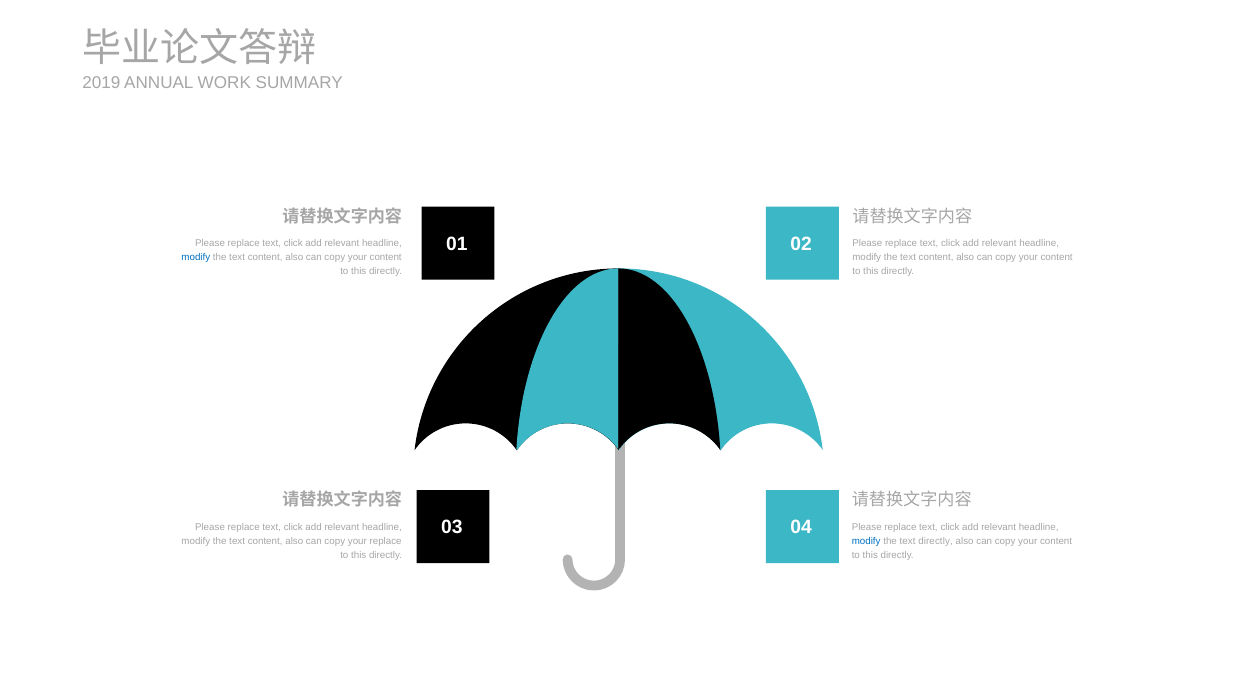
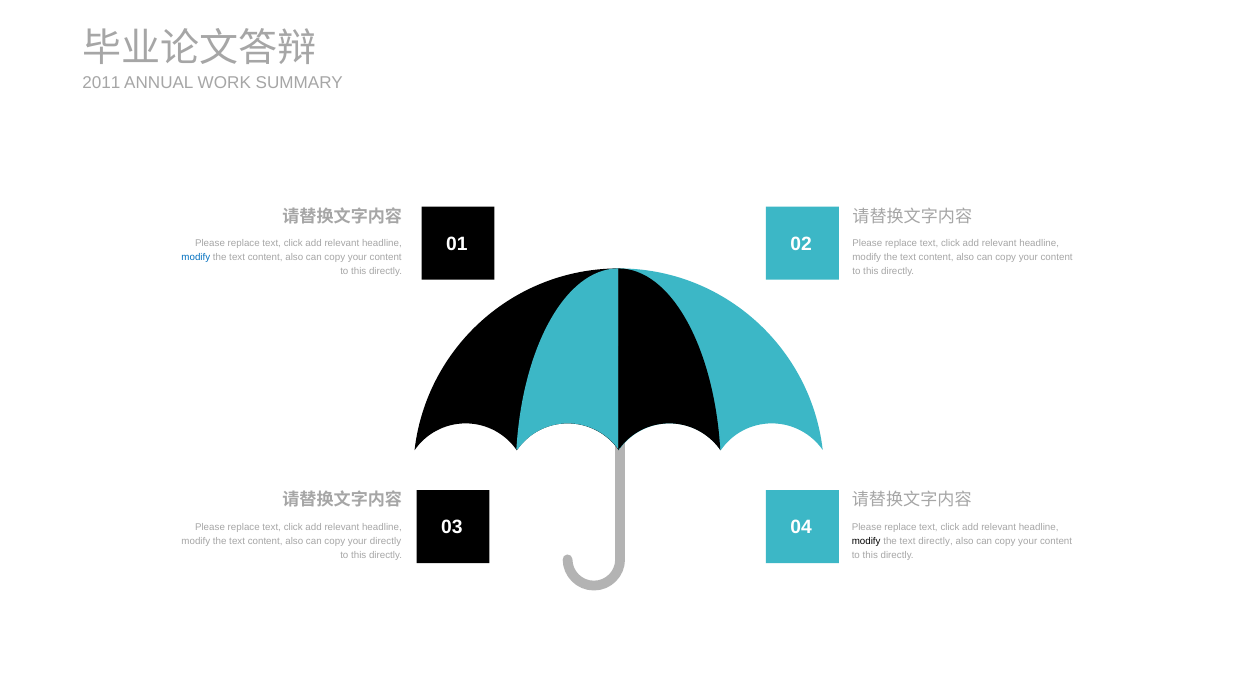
2019: 2019 -> 2011
your replace: replace -> directly
modify at (866, 541) colour: blue -> black
